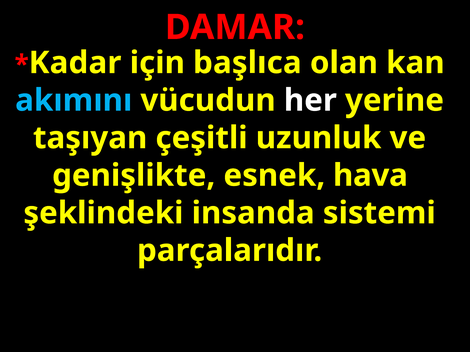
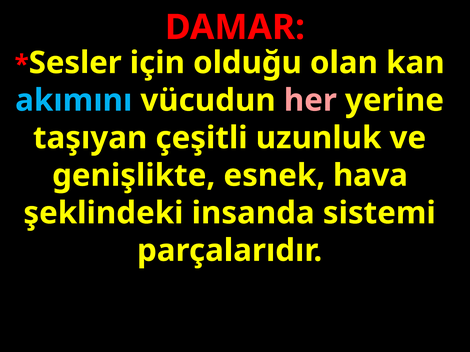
Kadar: Kadar -> Sesler
başlıca: başlıca -> olduğu
her colour: white -> pink
